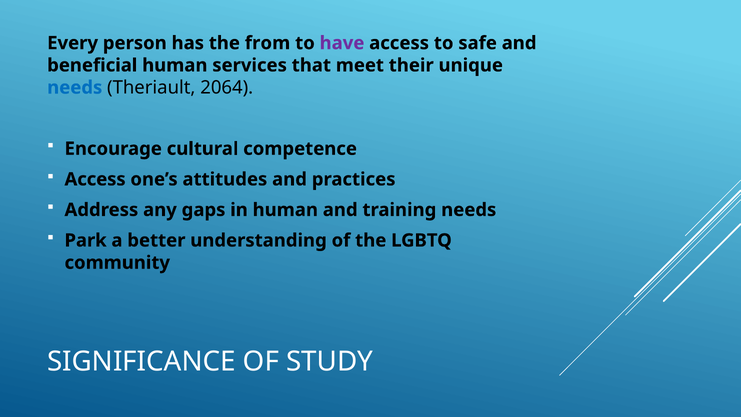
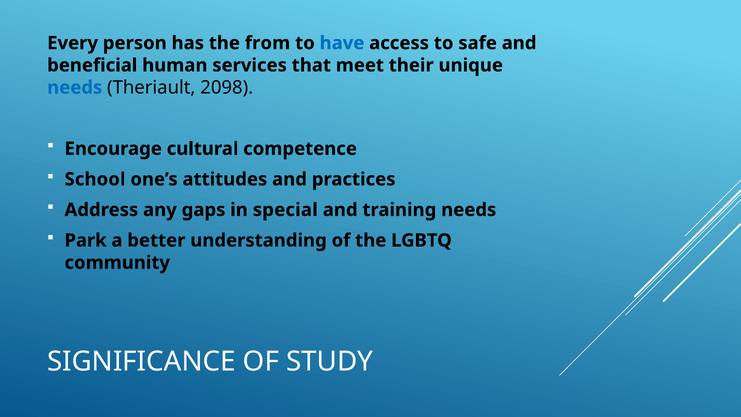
have colour: purple -> blue
2064: 2064 -> 2098
Access at (95, 179): Access -> School
in human: human -> special
